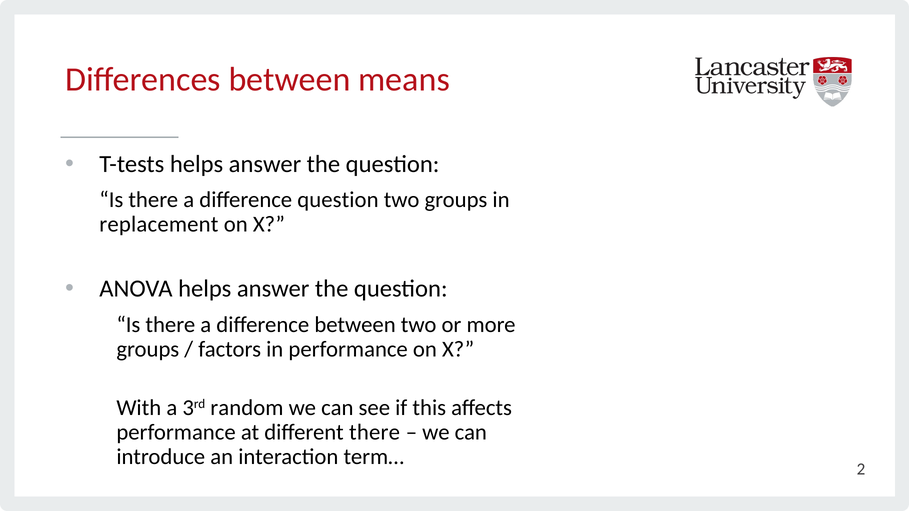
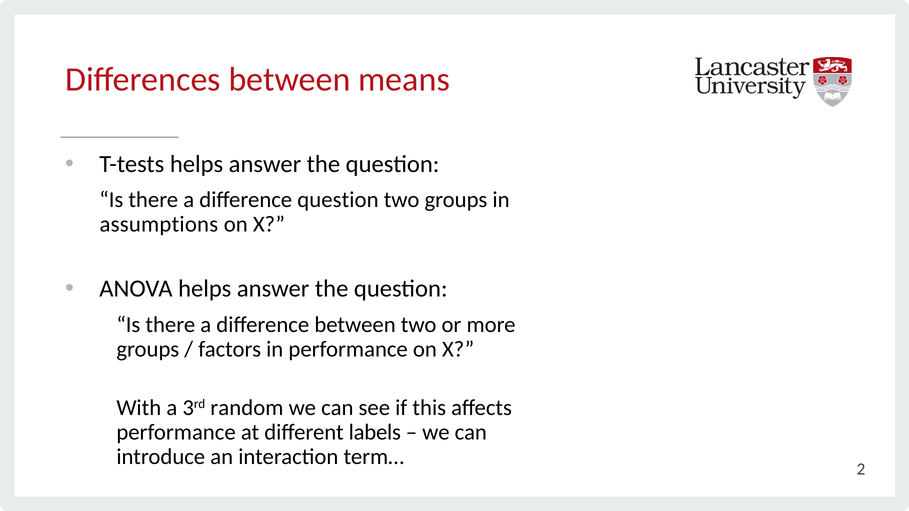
replacement: replacement -> assumptions
different there: there -> labels
